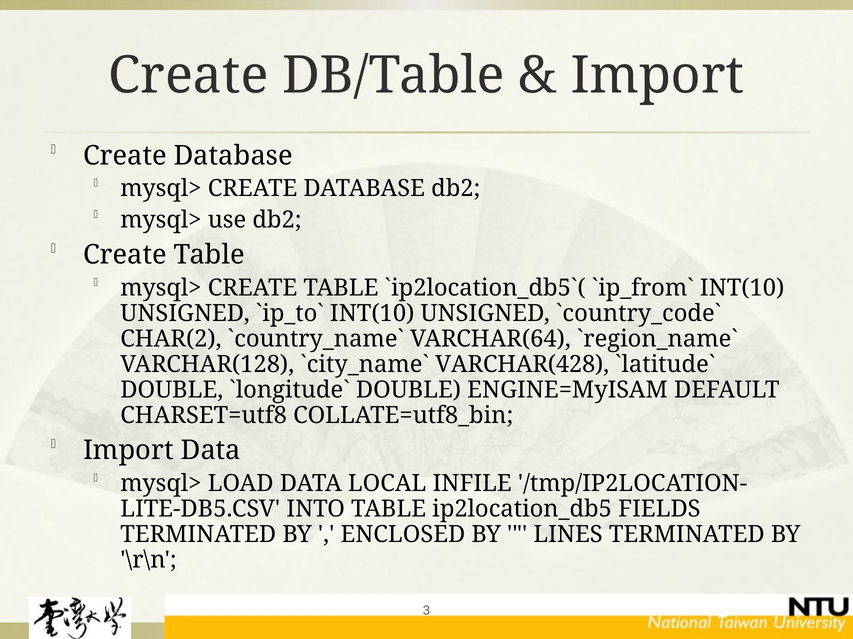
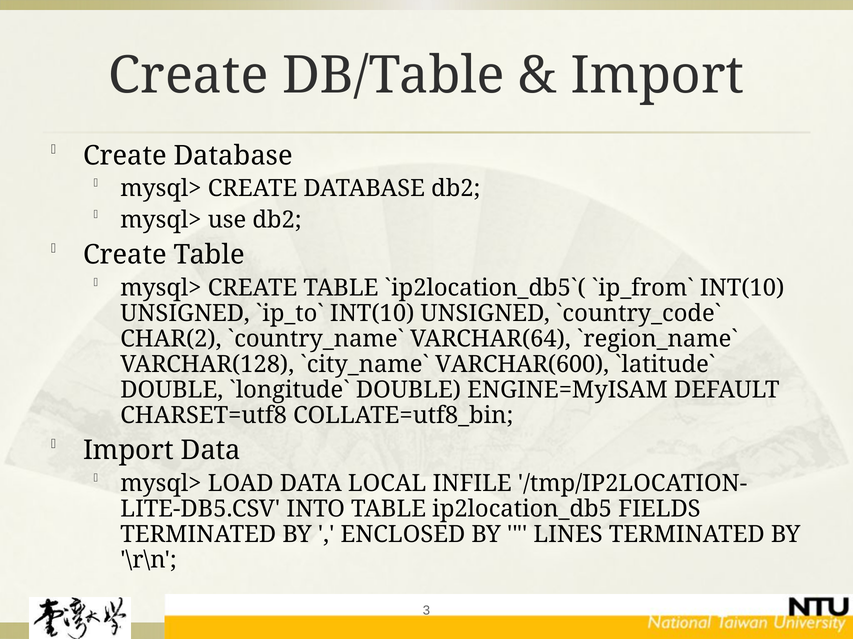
VARCHAR(428: VARCHAR(428 -> VARCHAR(600
